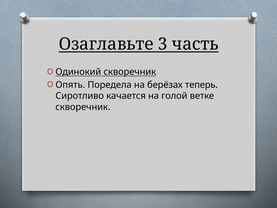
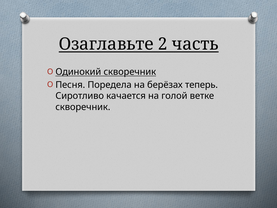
3: 3 -> 2
Опять: Опять -> Песня
